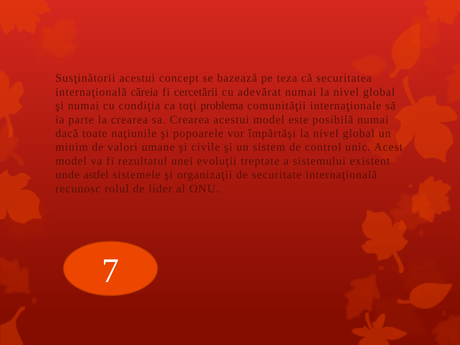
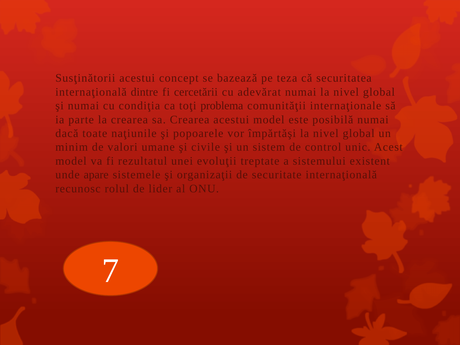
căreia: căreia -> dintre
astfel: astfel -> apare
